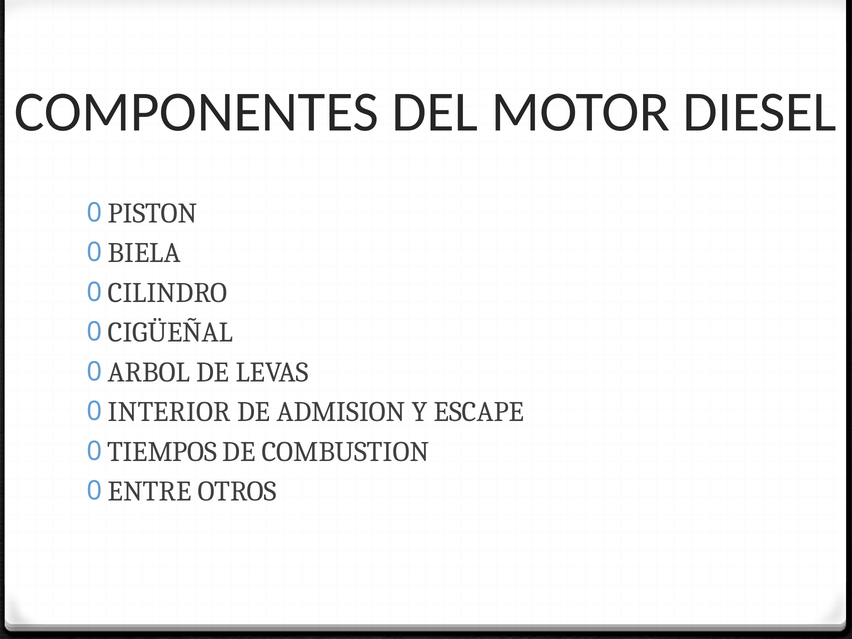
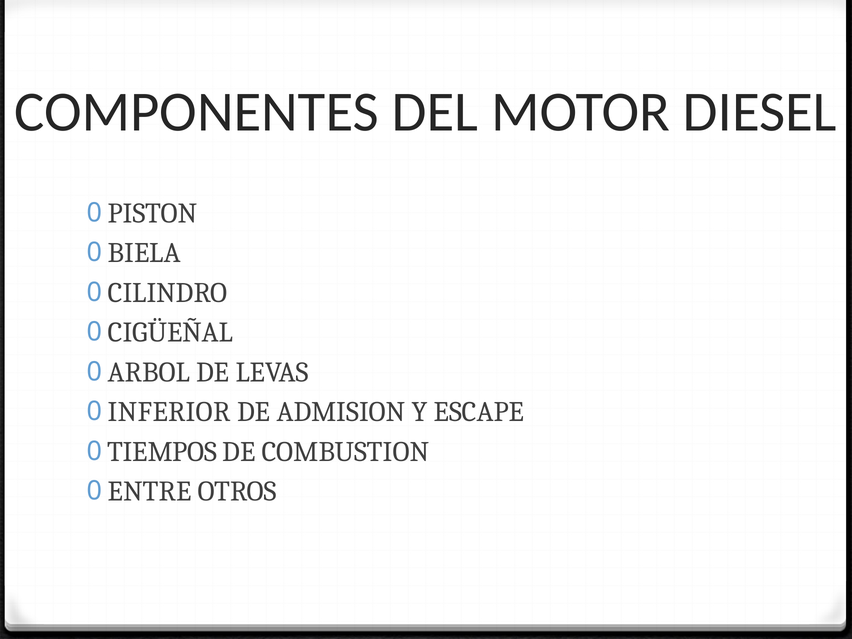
INTERIOR: INTERIOR -> INFERIOR
